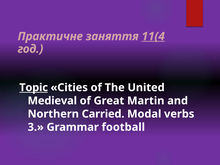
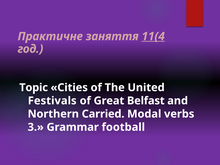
Topic underline: present -> none
Medieval: Medieval -> Festivals
Martin: Martin -> Belfast
